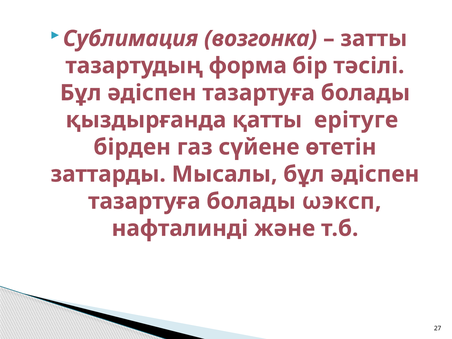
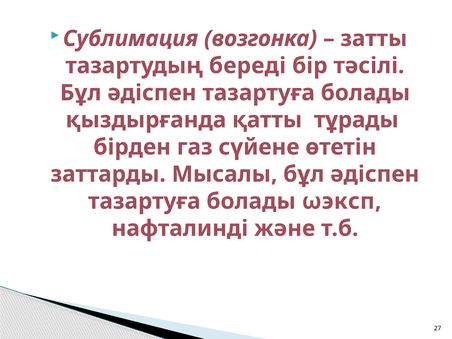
форма: форма -> береді
ерітуге: ерітуге -> тұрады
